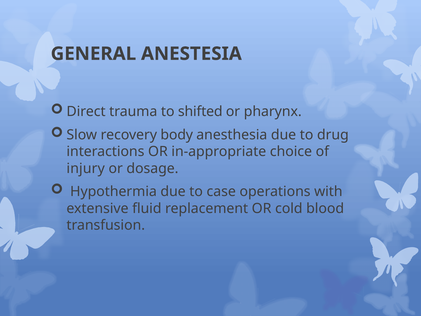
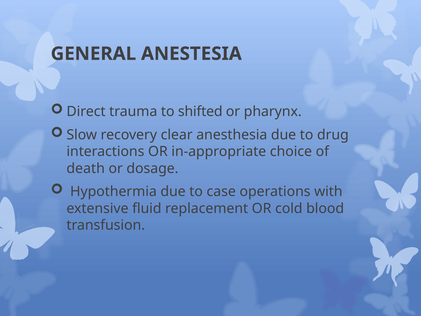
body: body -> clear
injury: injury -> death
